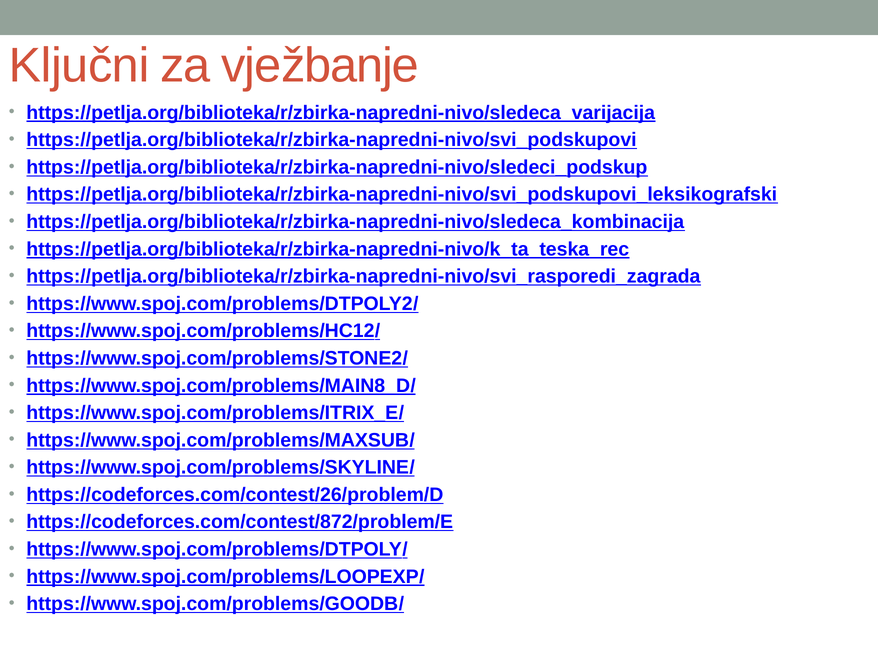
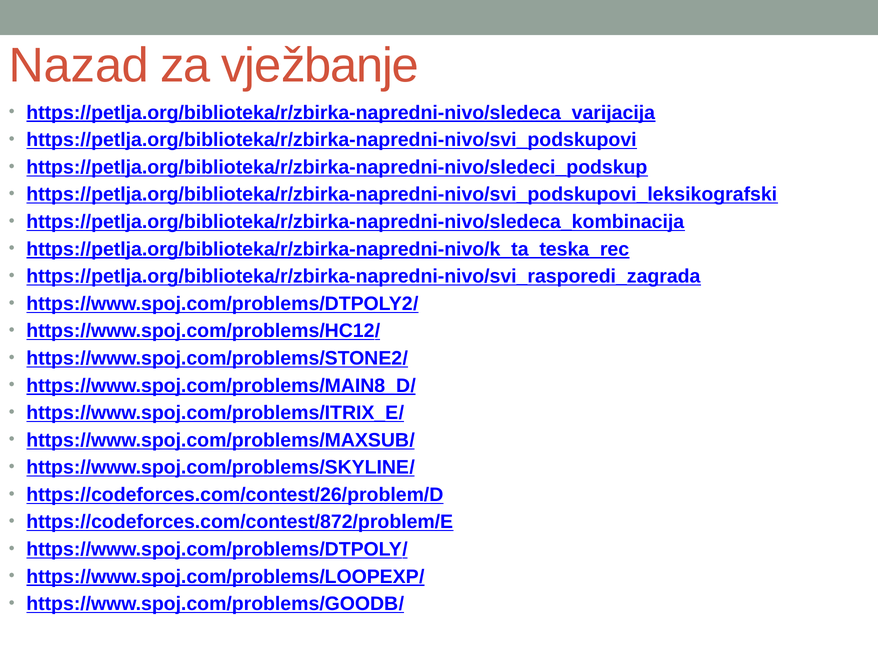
Ključni: Ključni -> Nazad
